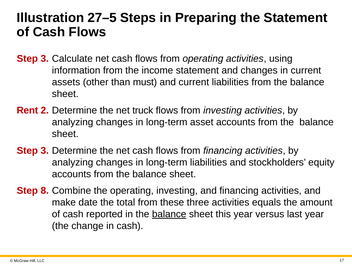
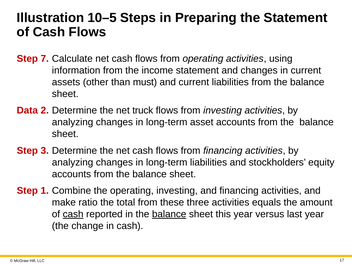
27–5: 27–5 -> 10–5
3 at (45, 59): 3 -> 7
Rent: Rent -> Data
8: 8 -> 1
date: date -> ratio
cash at (73, 214) underline: none -> present
